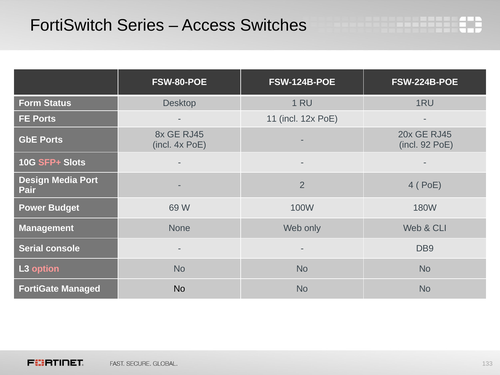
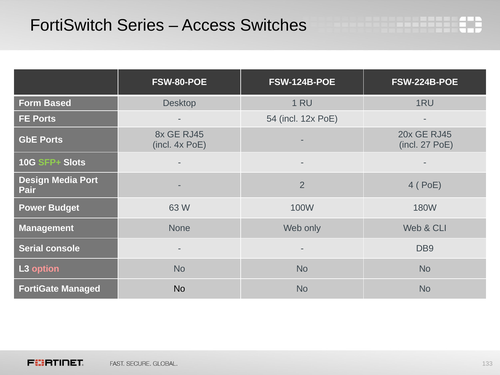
Status: Status -> Based
11: 11 -> 54
92: 92 -> 27
SFP+ colour: pink -> light green
69: 69 -> 63
